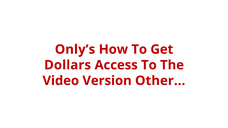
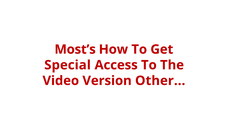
Only’s: Only’s -> Most’s
Dollars: Dollars -> Special
